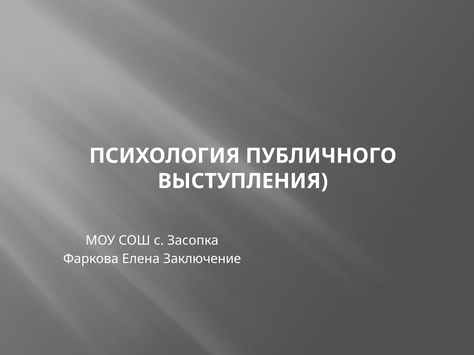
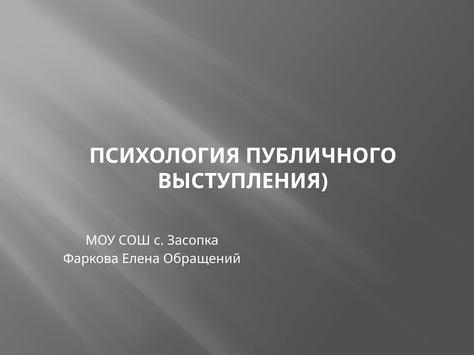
Заключение: Заключение -> Обращений
